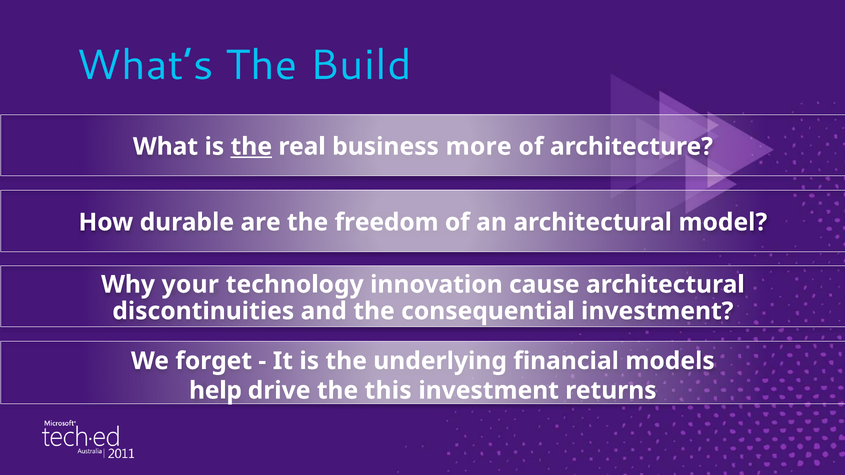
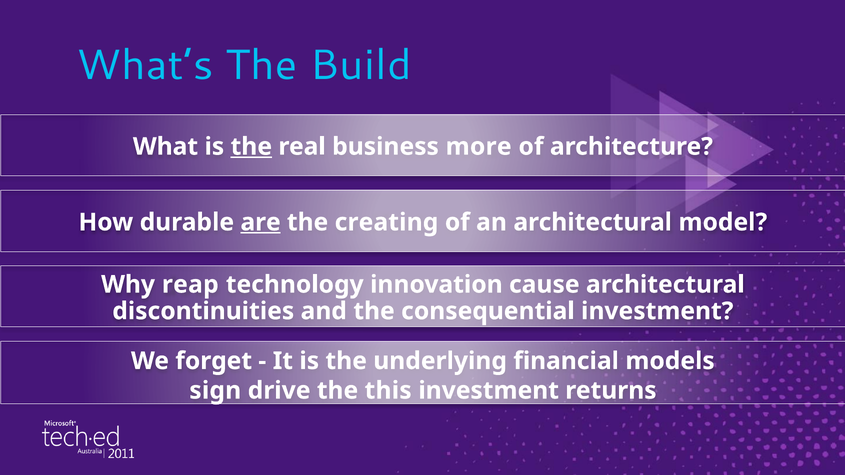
are underline: none -> present
freedom: freedom -> creating
your: your -> reap
help: help -> sign
